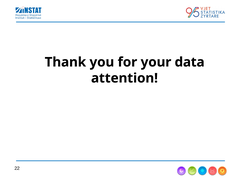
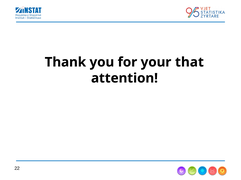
data: data -> that
